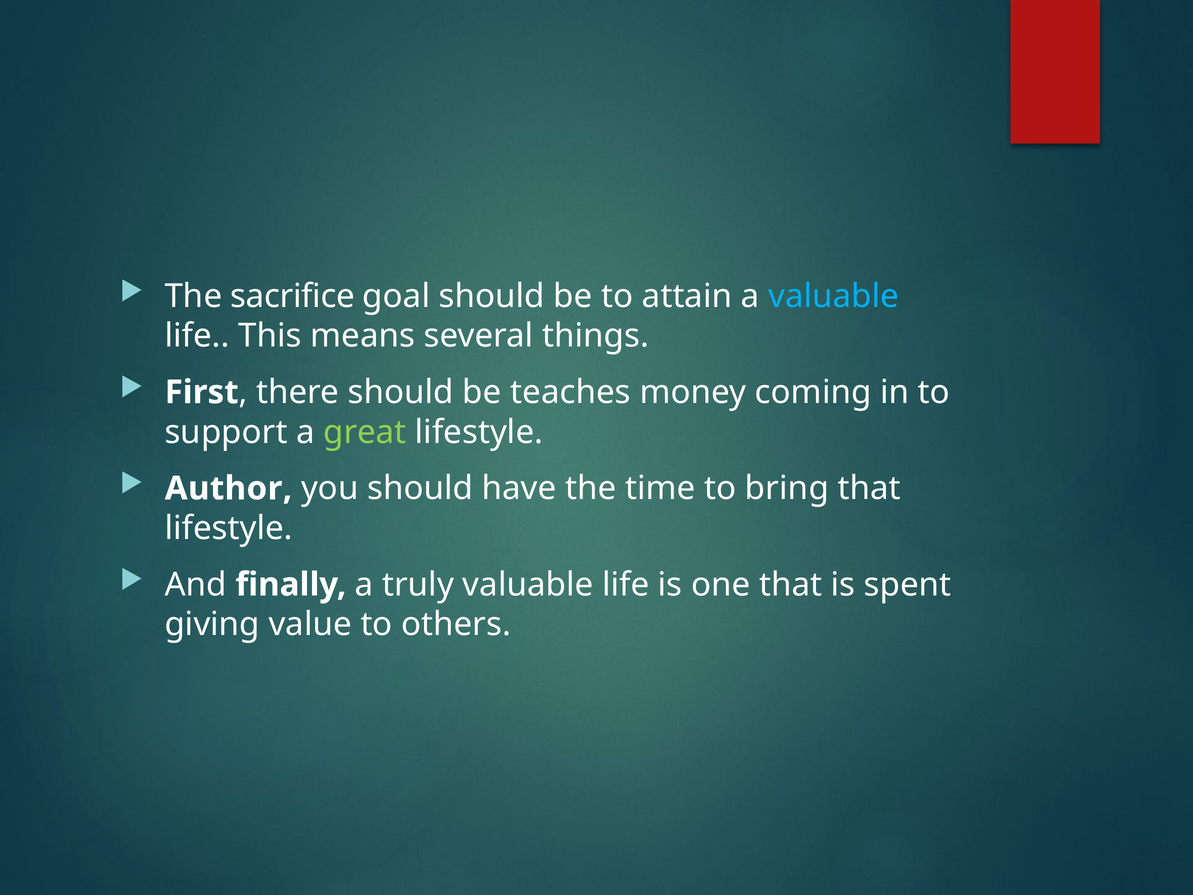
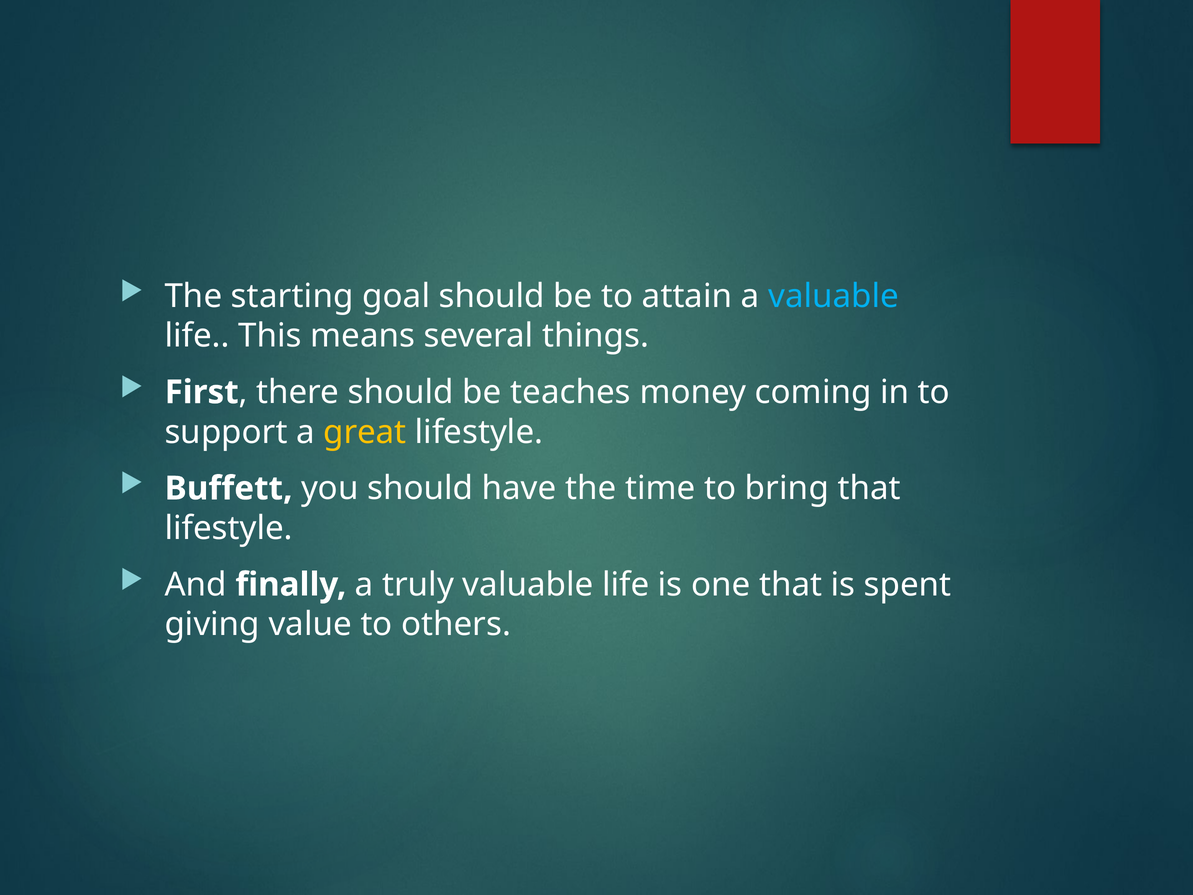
sacrifice: sacrifice -> starting
great colour: light green -> yellow
Author: Author -> Buffett
